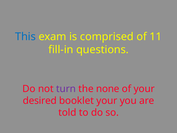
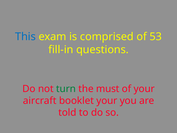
11: 11 -> 53
turn colour: purple -> green
none: none -> must
desired: desired -> aircraft
